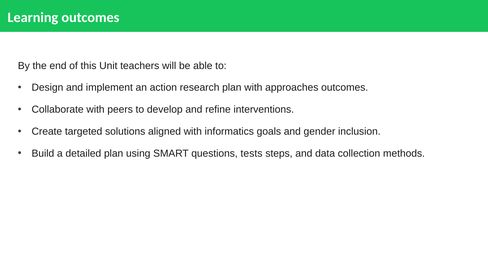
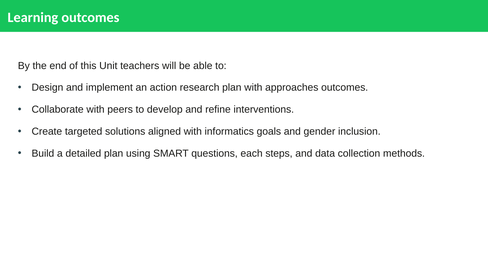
tests: tests -> each
